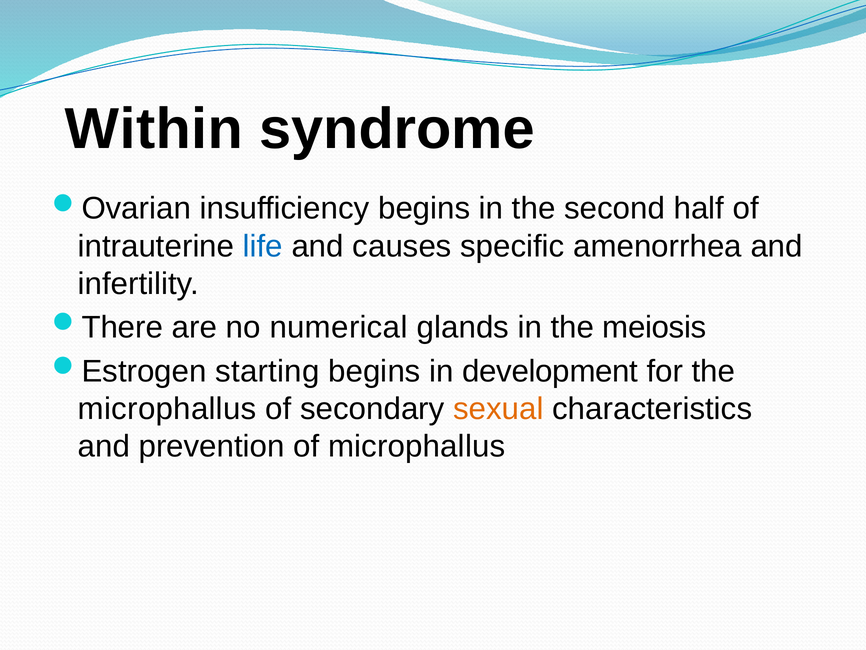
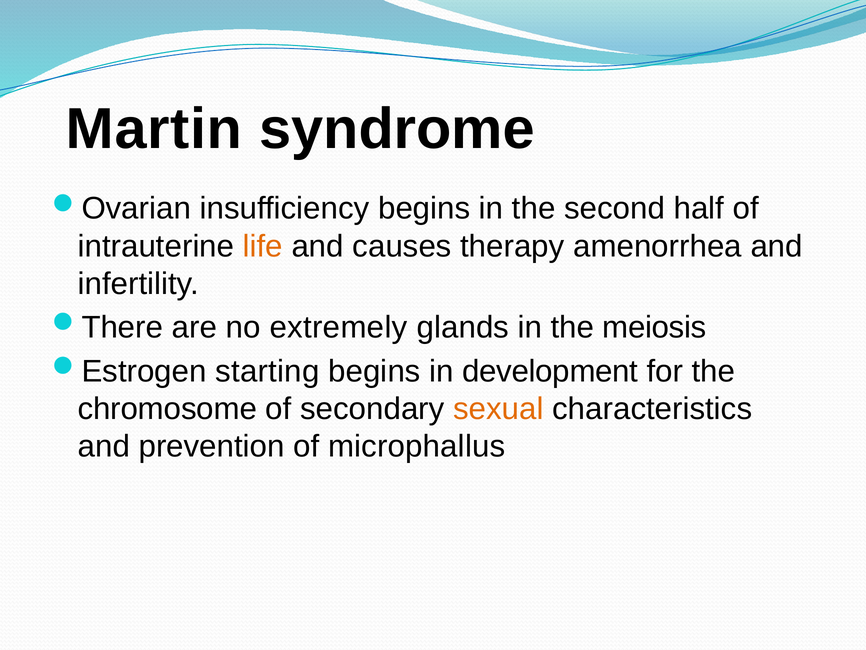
Within: Within -> Martin
life colour: blue -> orange
specific: specific -> therapy
numerical: numerical -> extremely
microphallus at (167, 408): microphallus -> chromosome
